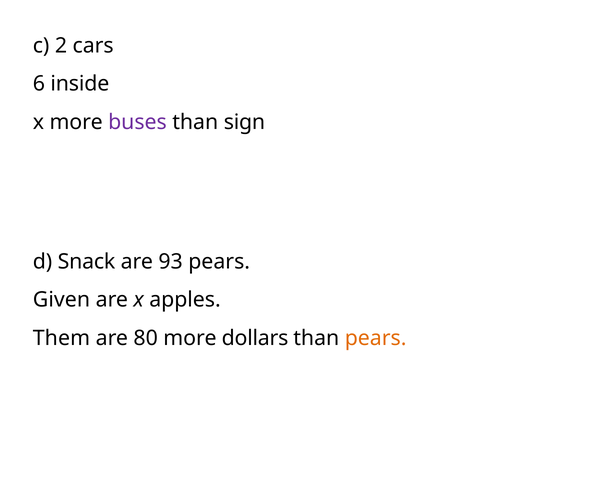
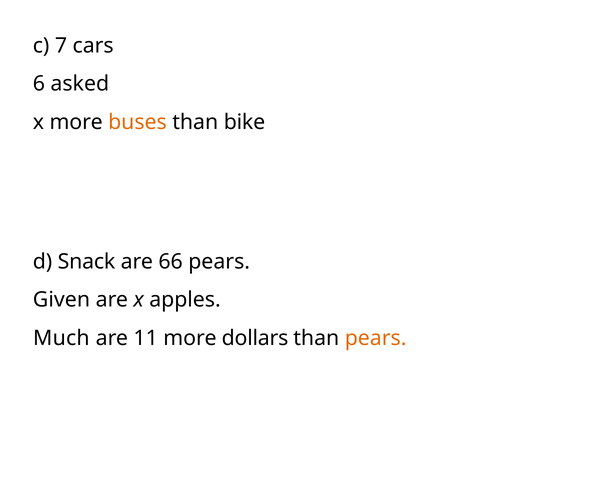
2: 2 -> 7
inside: inside -> asked
buses colour: purple -> orange
sign: sign -> bike
93: 93 -> 66
Them: Them -> Much
80: 80 -> 11
